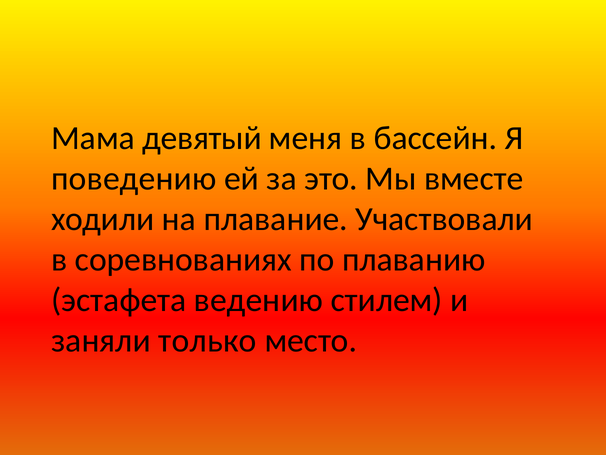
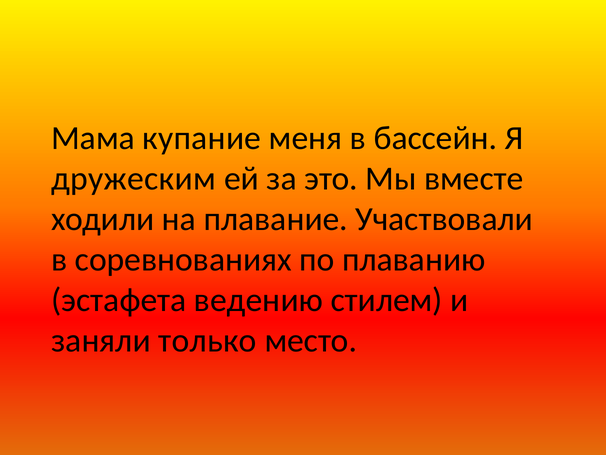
девятый: девятый -> купание
поведению: поведению -> дружеским
